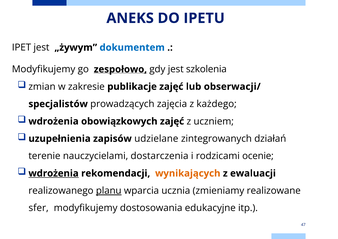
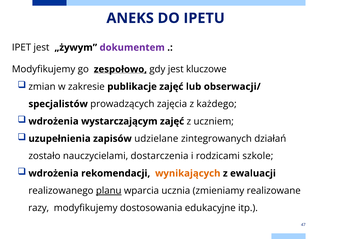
dokumentem colour: blue -> purple
szkolenia: szkolenia -> kluczowe
obowiązkowych: obowiązkowych -> wystarczającym
terenie: terenie -> zostało
ocenie: ocenie -> szkole
wdrożenia at (54, 173) underline: present -> none
sfer: sfer -> razy
